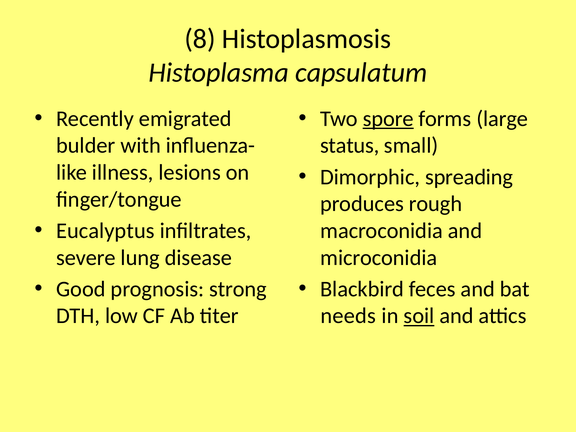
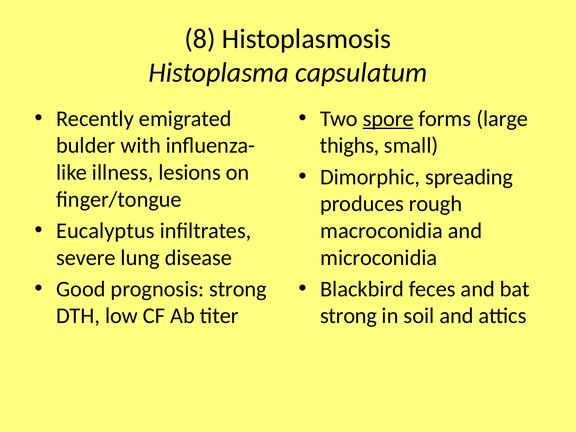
status: status -> thighs
needs at (348, 316): needs -> strong
soil underline: present -> none
